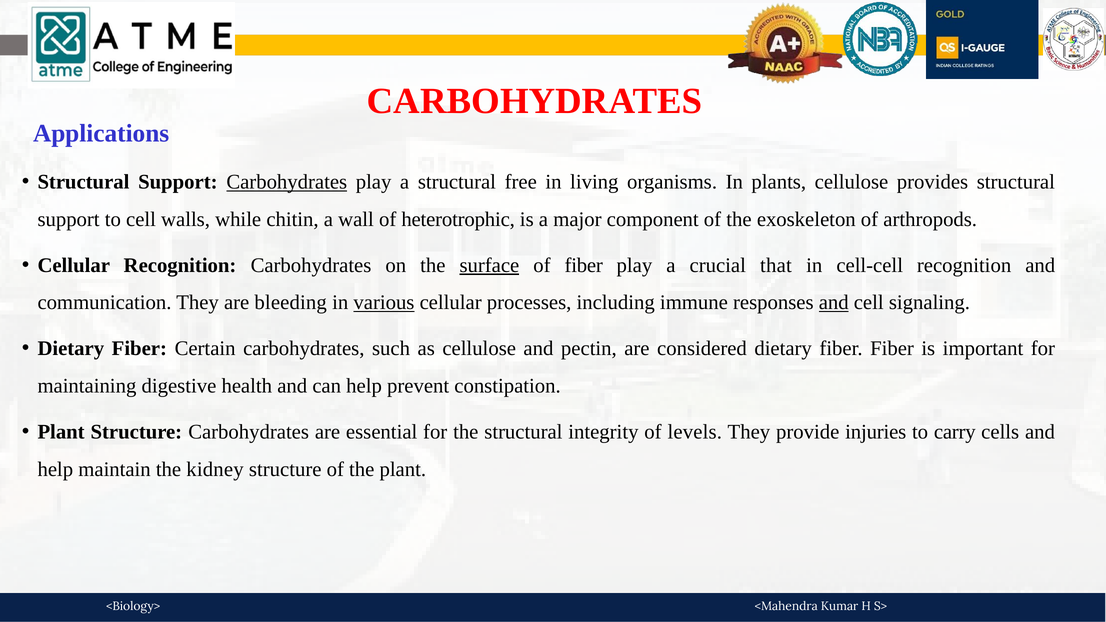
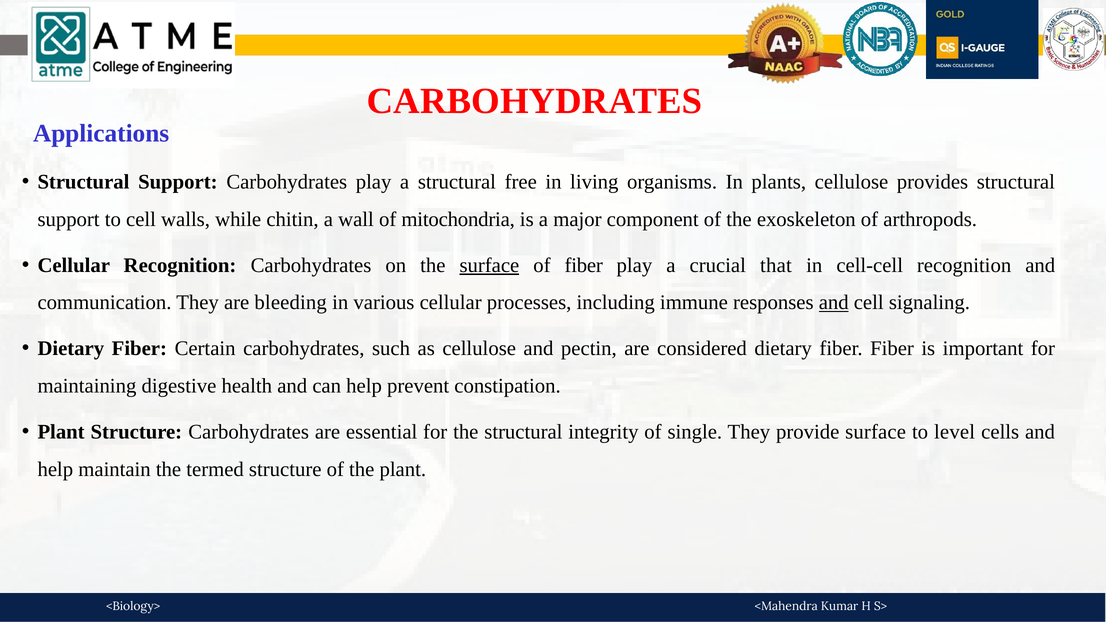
Carbohydrates at (287, 182) underline: present -> none
heterotrophic: heterotrophic -> mitochondria
various underline: present -> none
levels: levels -> single
provide injuries: injuries -> surface
carry: carry -> level
kidney: kidney -> termed
